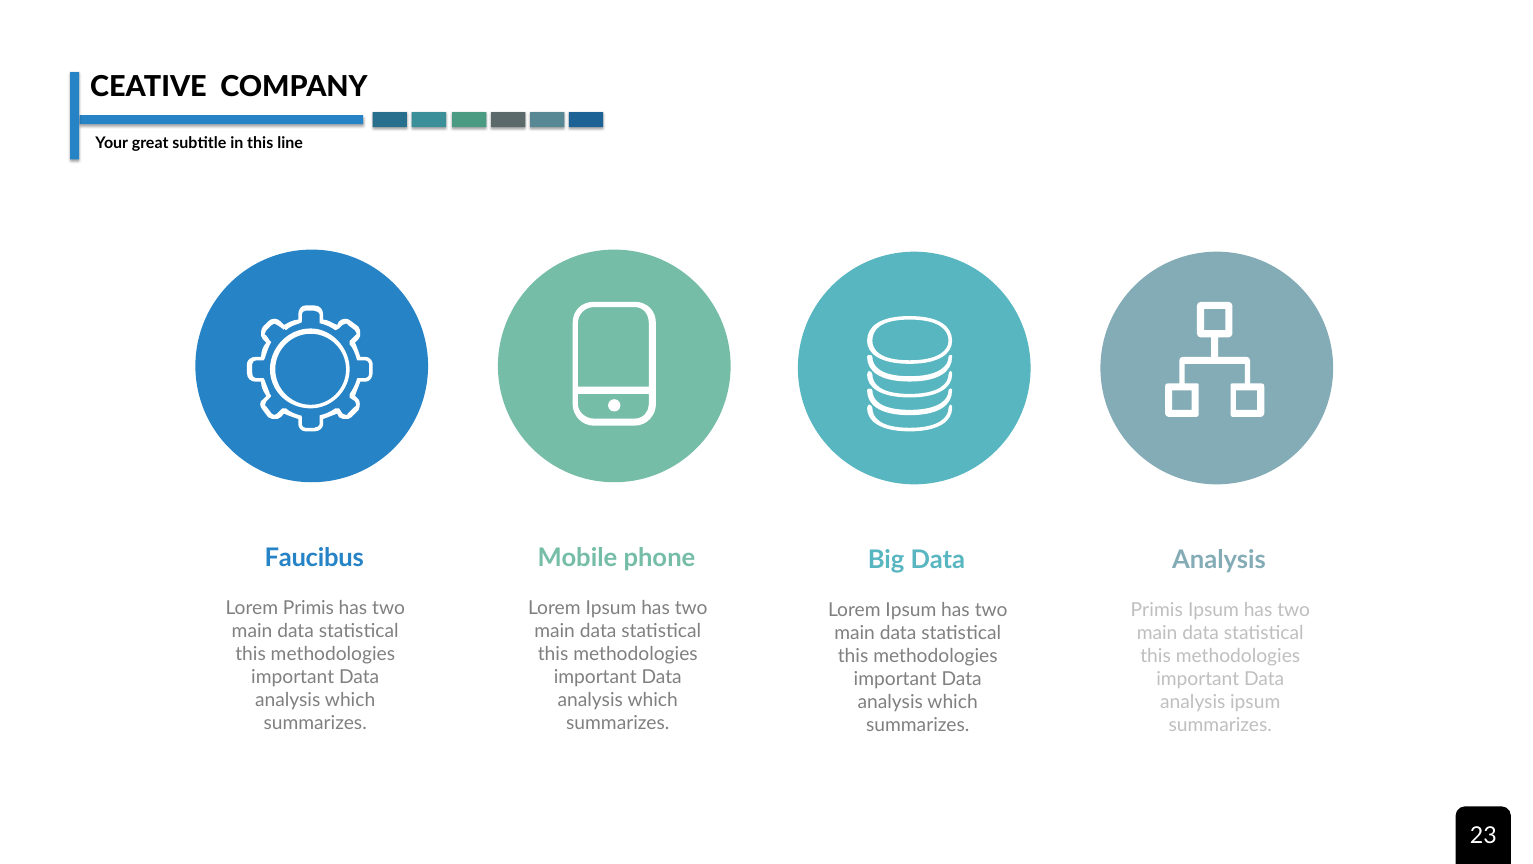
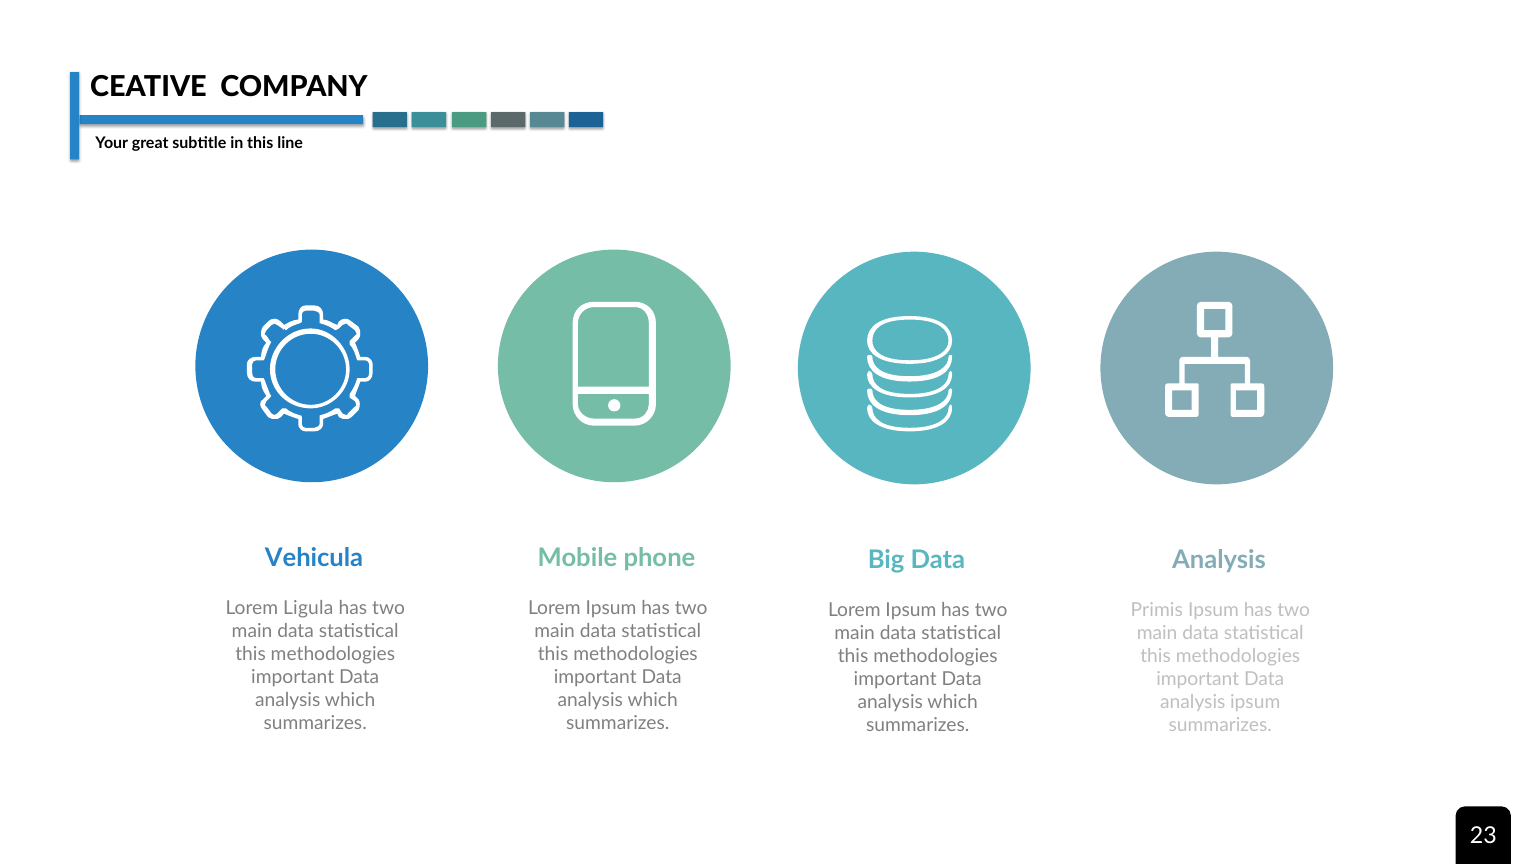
Faucibus: Faucibus -> Vehicula
Lorem Primis: Primis -> Ligula
